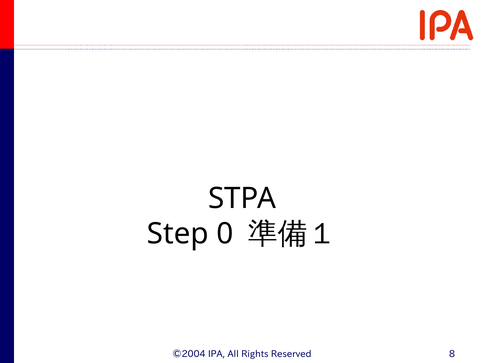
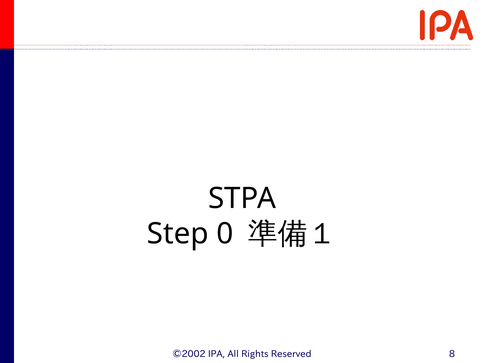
©2004: ©2004 -> ©2002
